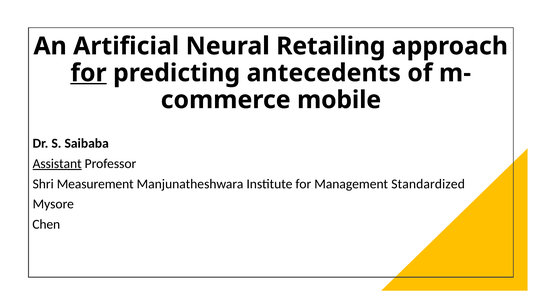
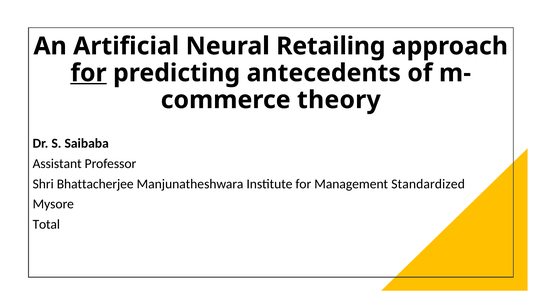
mobile: mobile -> theory
Assistant underline: present -> none
Measurement: Measurement -> Bhattacherjee
Chen: Chen -> Total
